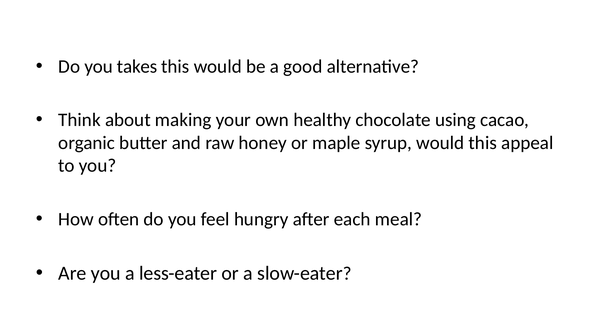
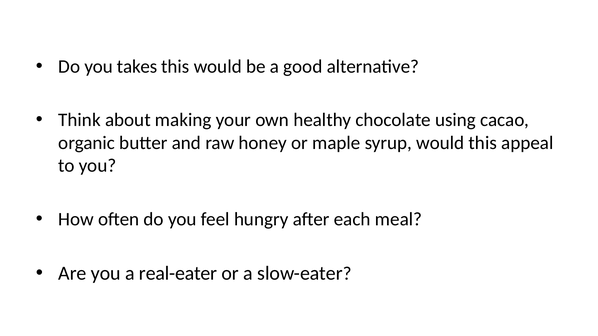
less-eater: less-eater -> real-eater
